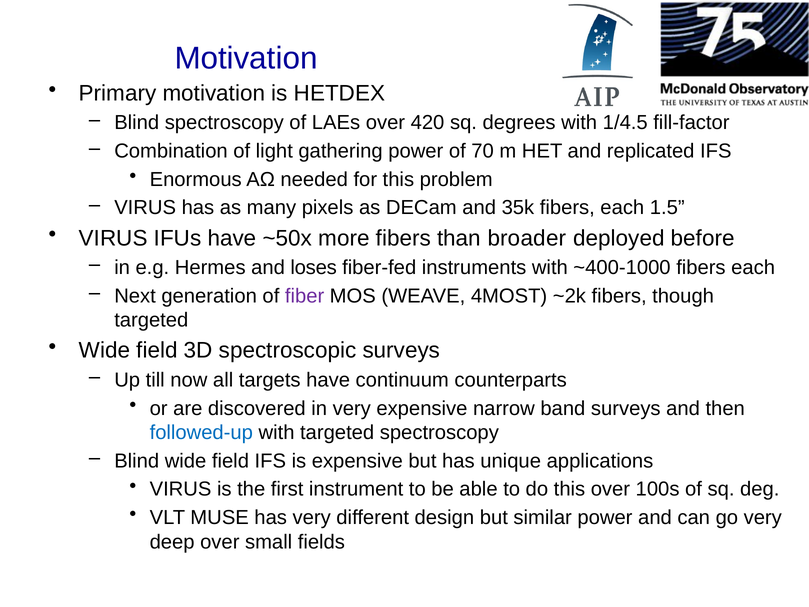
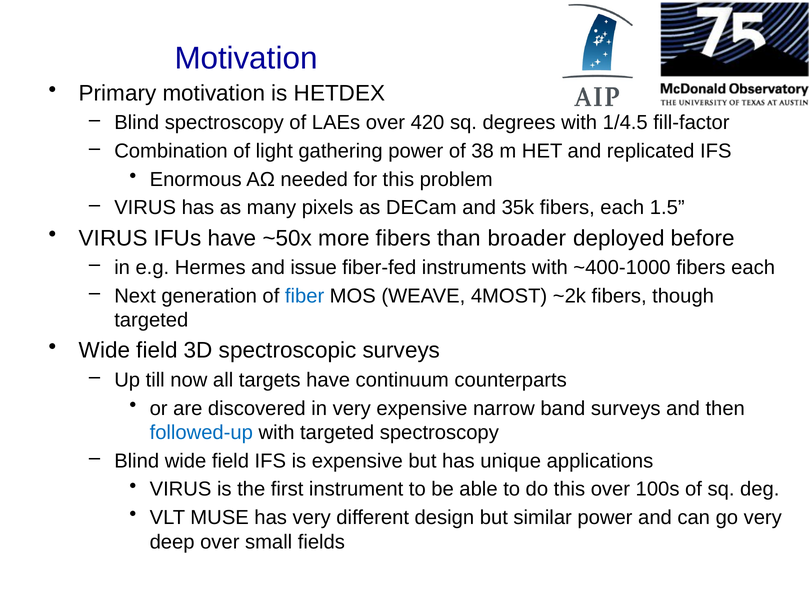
70: 70 -> 38
loses: loses -> issue
fiber colour: purple -> blue
